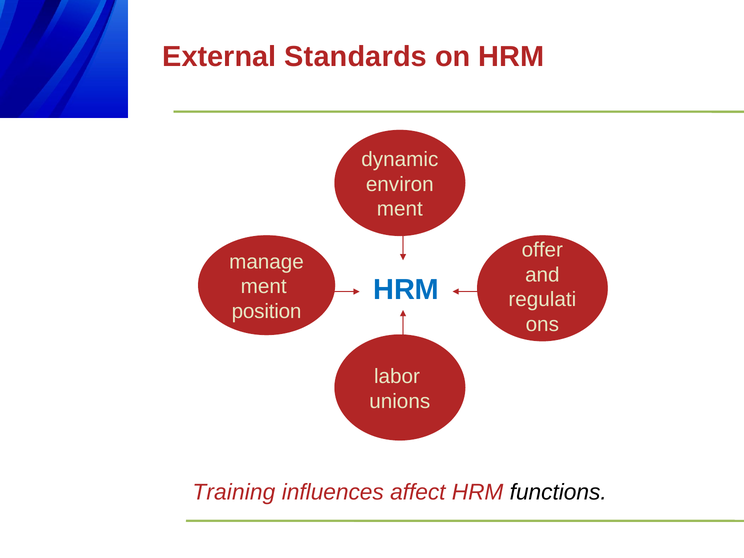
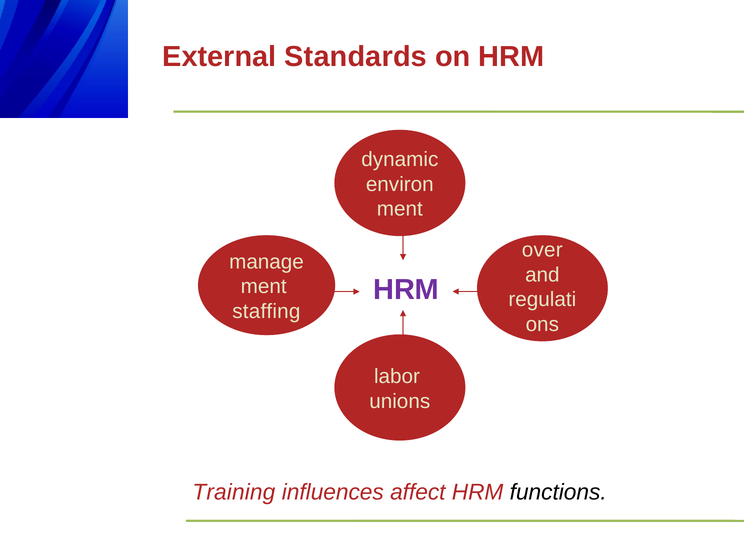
offer: offer -> over
HRM at (406, 290) colour: blue -> purple
position: position -> staffing
